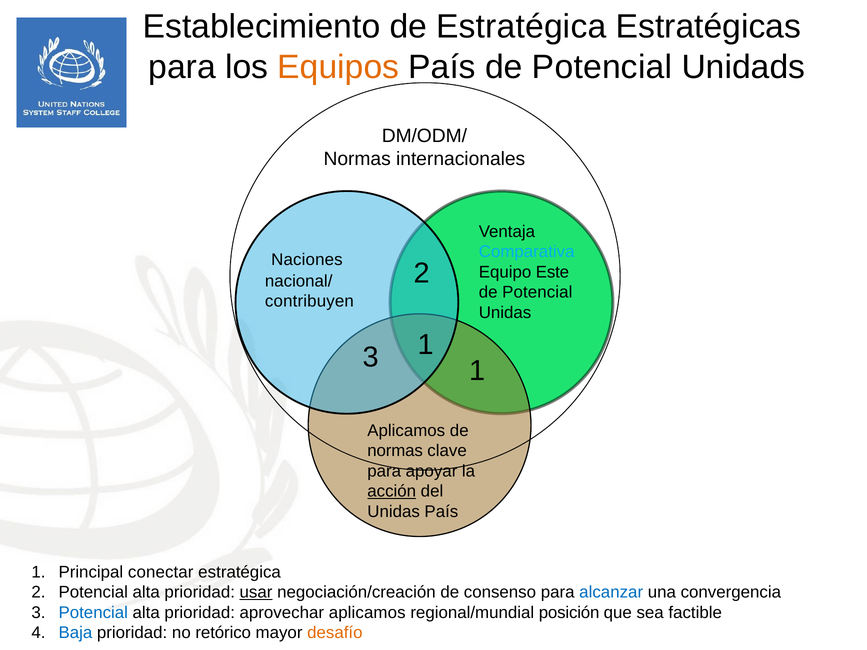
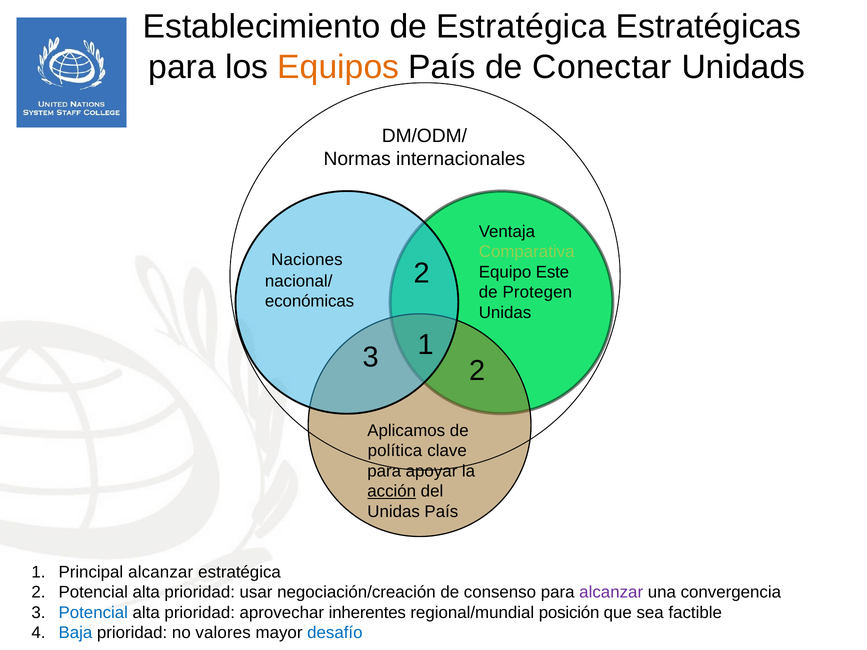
País de Potencial: Potencial -> Conectar
Comparativa colour: light blue -> light green
Potencial at (537, 292): Potencial -> Protegen
contribuyen: contribuyen -> económicas
3 1: 1 -> 2
normas at (395, 451): normas -> política
Principal conectar: conectar -> alcanzar
usar underline: present -> none
alcanzar at (611, 592) colour: blue -> purple
aprovechar aplicamos: aplicamos -> inherentes
retórico: retórico -> valores
desafío colour: orange -> blue
